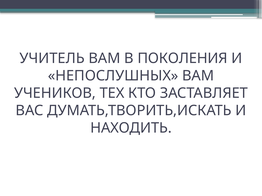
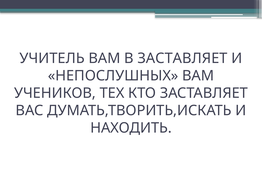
В ПОКОЛЕНИЯ: ПОКОЛЕНИЯ -> ЗАСТАВЛЯЕТ
